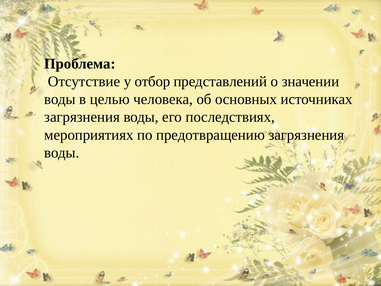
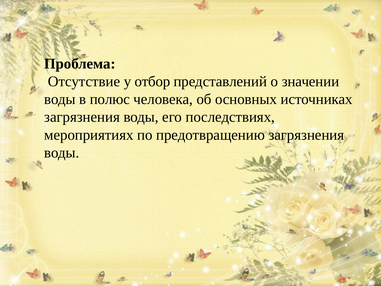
целью: целью -> полюс
